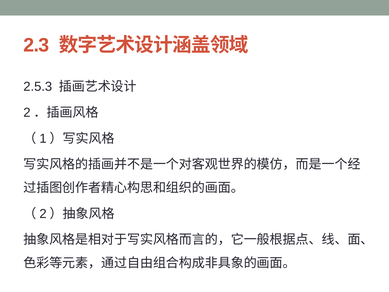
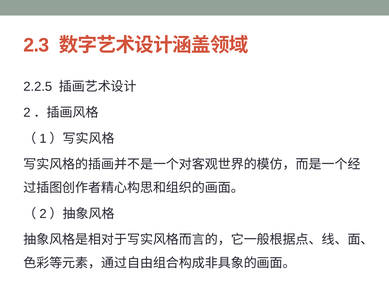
2.5.3: 2.5.3 -> 2.2.5
